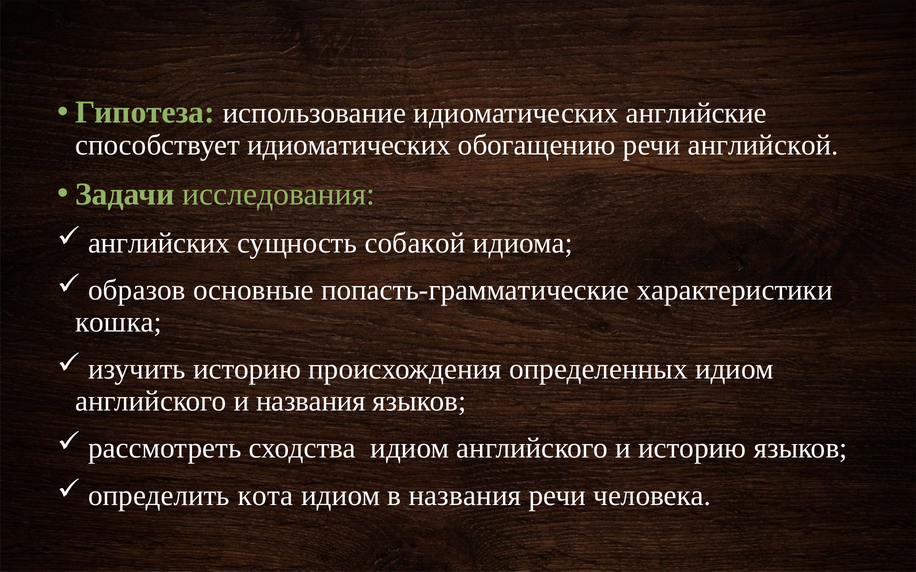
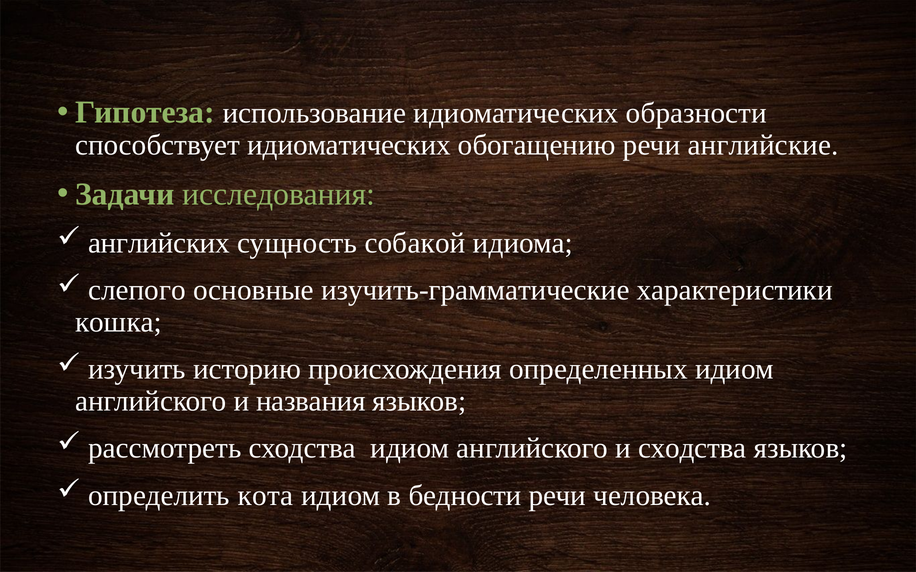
английские: английские -> образности
английской: английской -> английские
образов: образов -> слепого
попасть-грамматические: попасть-грамматические -> изучить-грамматические
и историю: историю -> сходства
в названия: названия -> бедности
